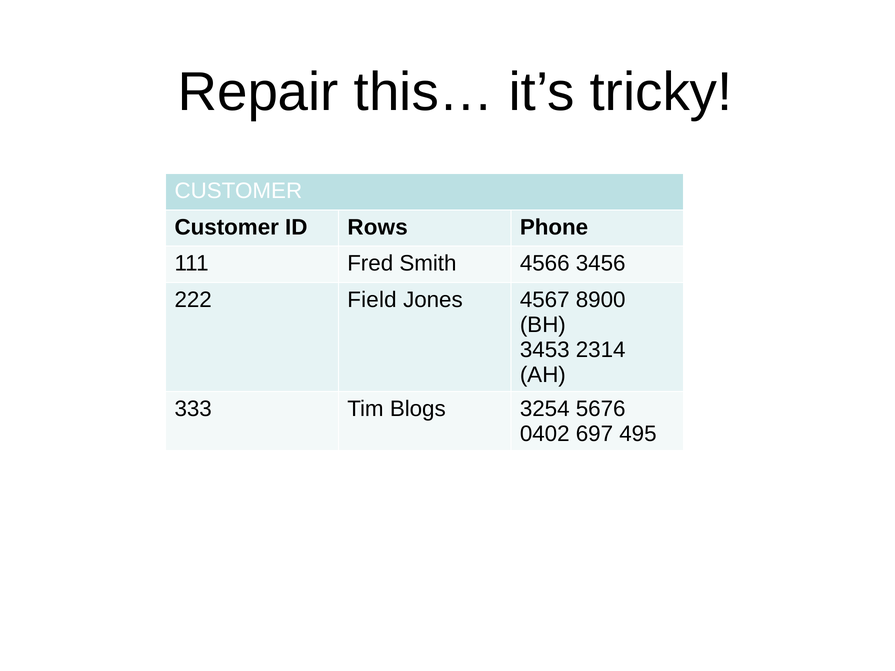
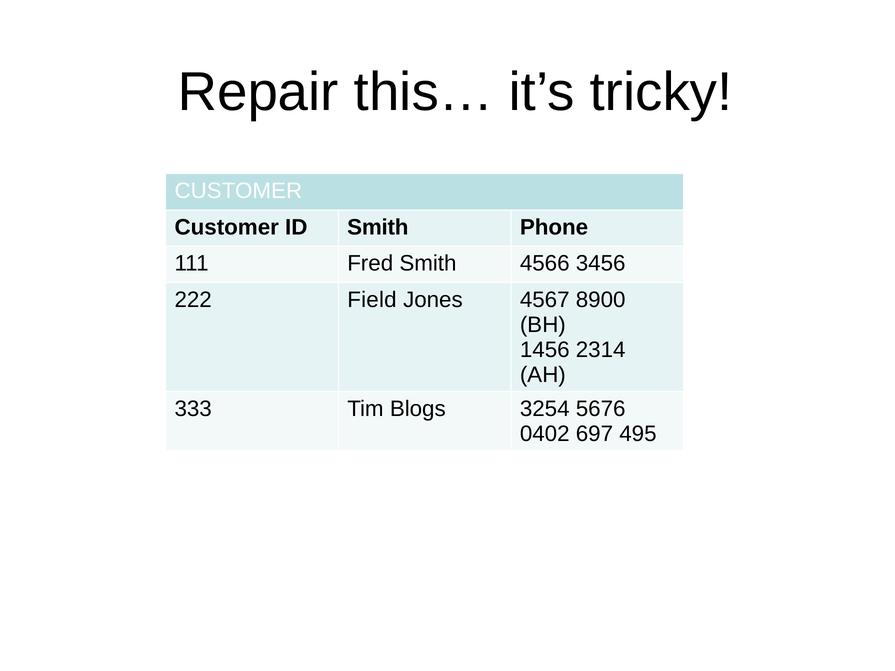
ID Rows: Rows -> Smith
3453: 3453 -> 1456
